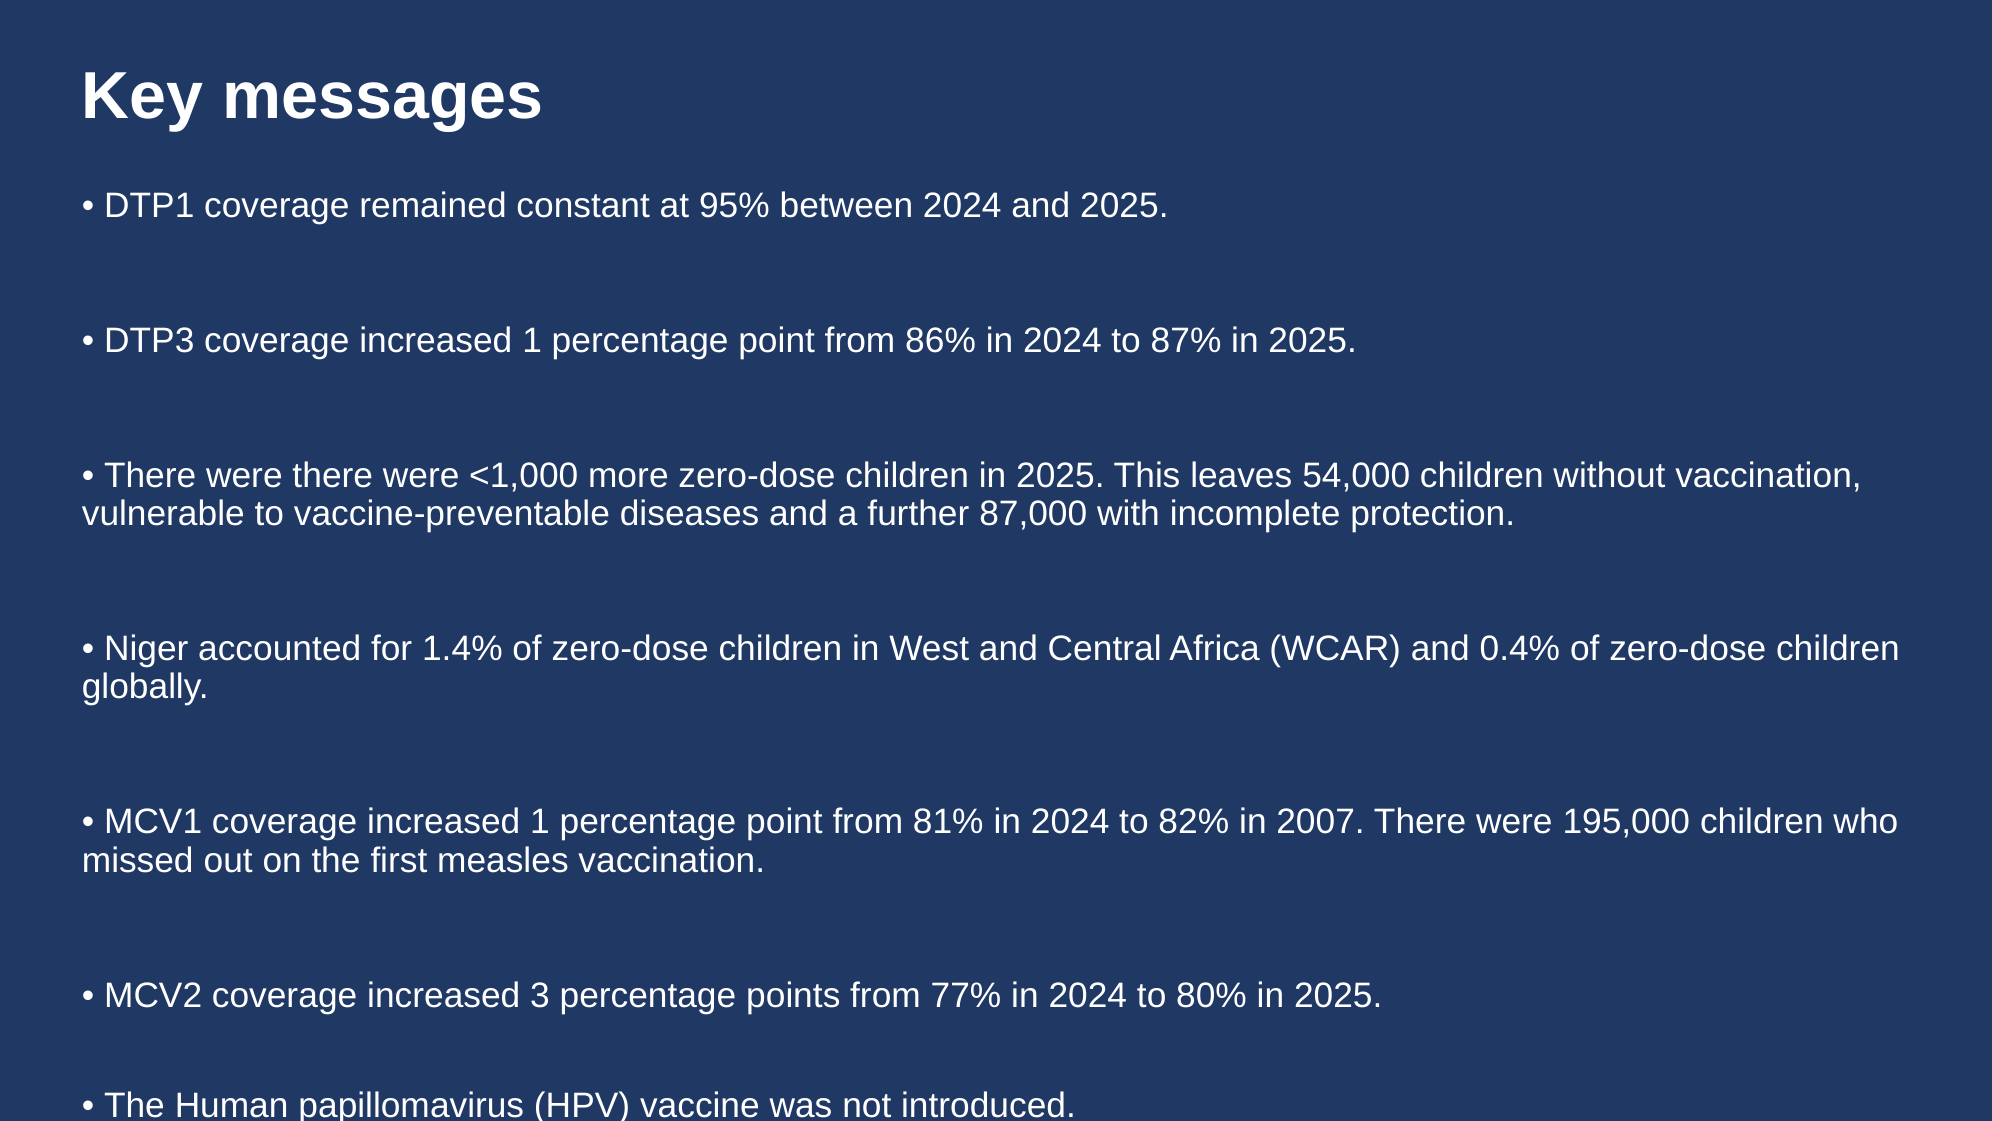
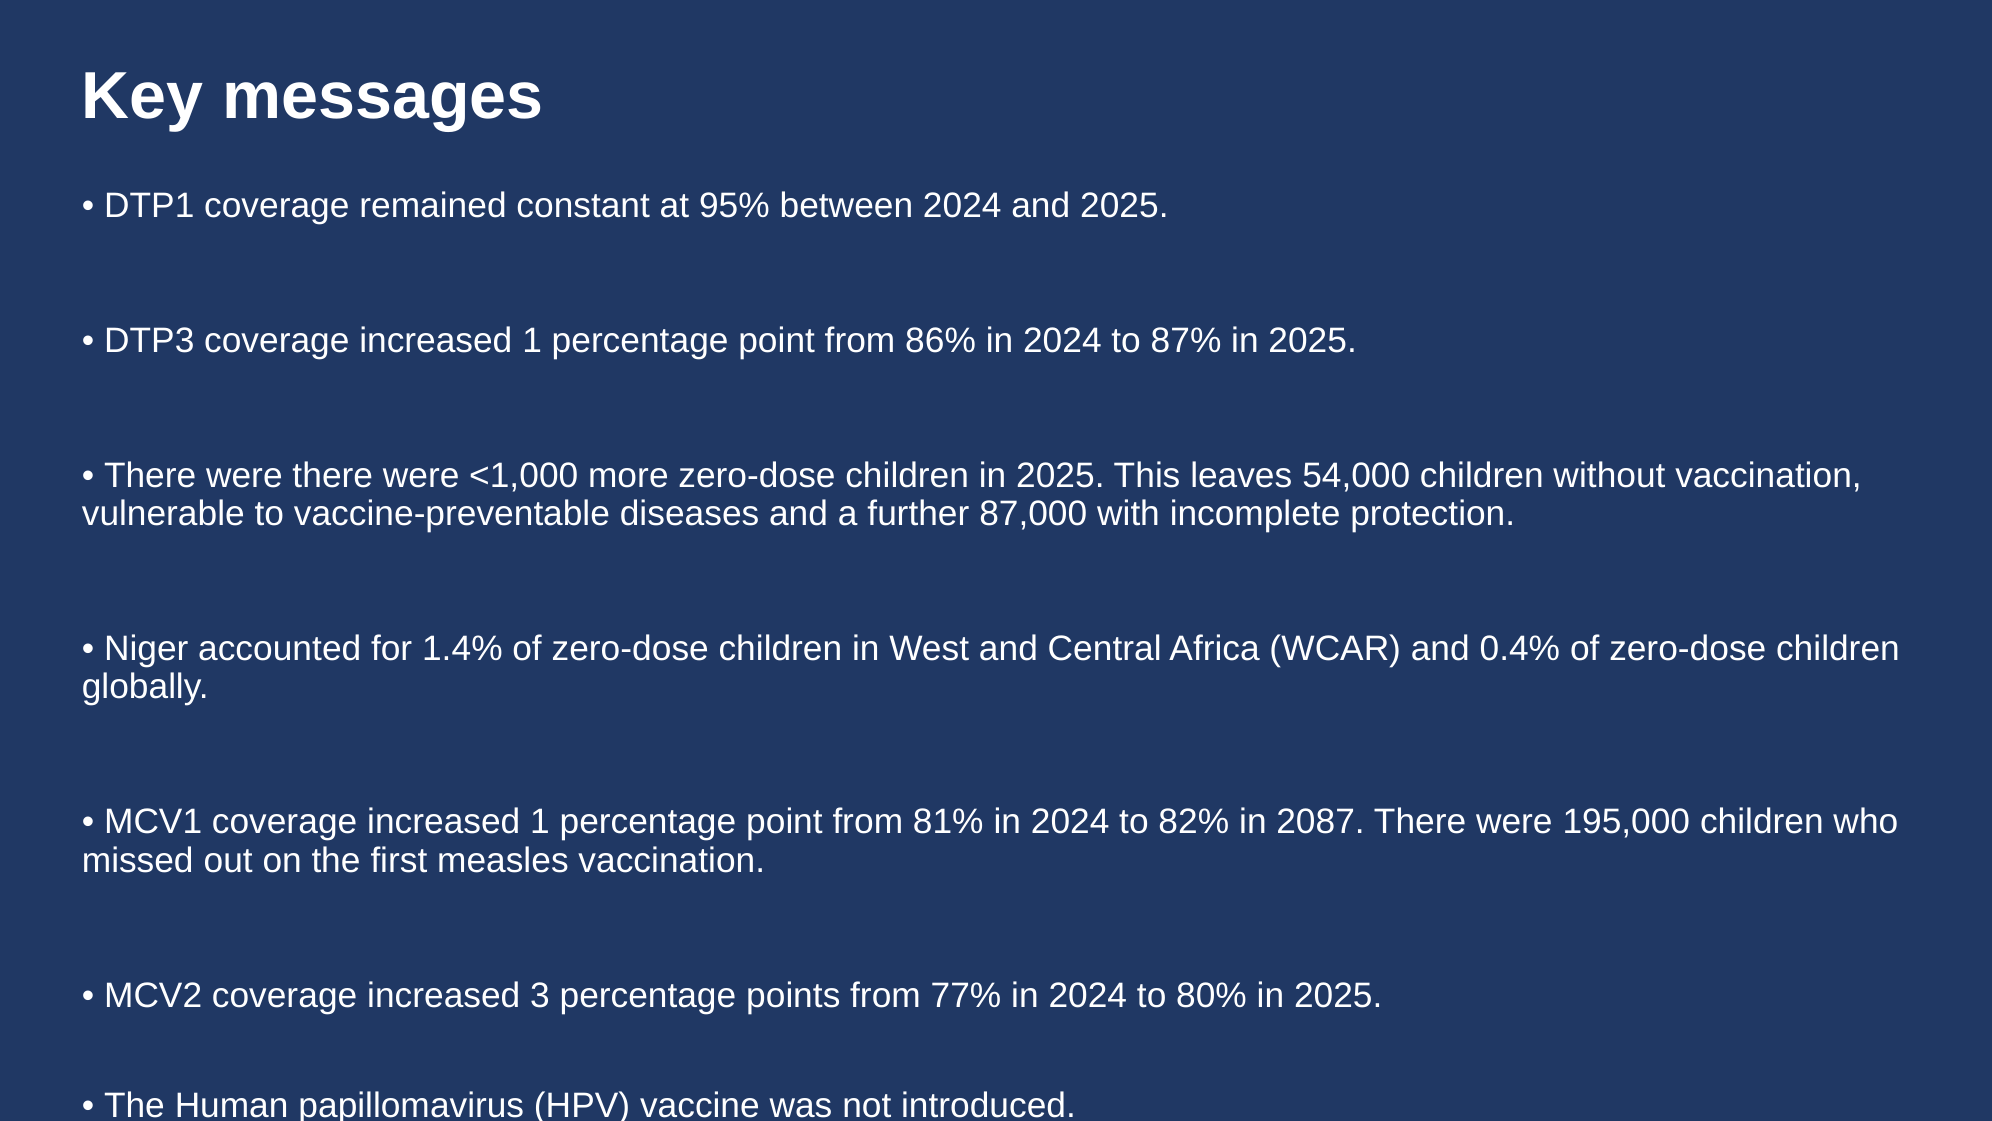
2007: 2007 -> 2087
